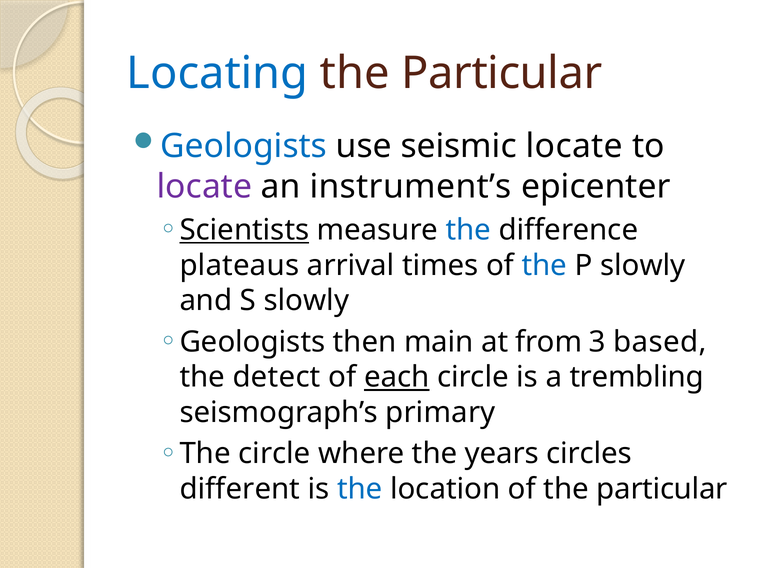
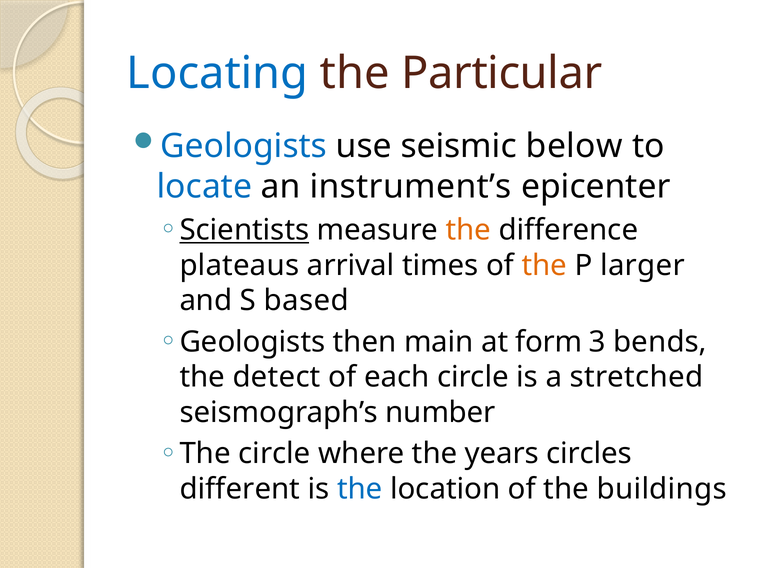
seismic locate: locate -> below
locate at (204, 187) colour: purple -> blue
the at (468, 230) colour: blue -> orange
the at (544, 266) colour: blue -> orange
P slowly: slowly -> larger
S slowly: slowly -> based
from: from -> form
based: based -> bends
each underline: present -> none
trembling: trembling -> stretched
primary: primary -> number
of the particular: particular -> buildings
